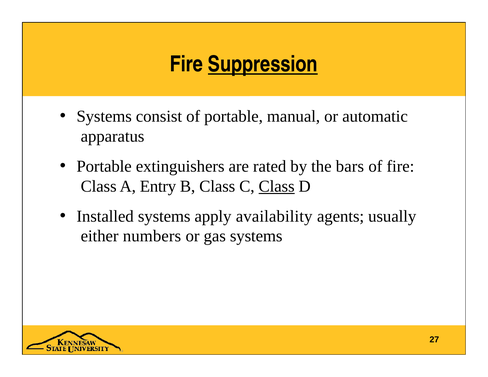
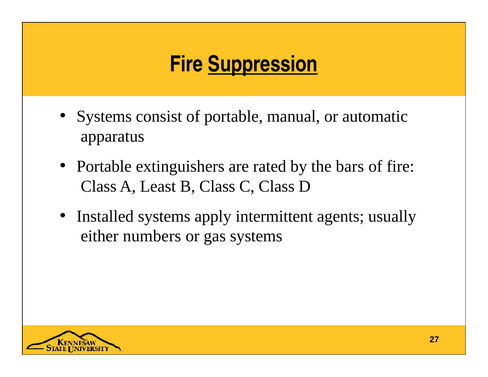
Entry: Entry -> Least
Class at (277, 186) underline: present -> none
availability: availability -> intermittent
